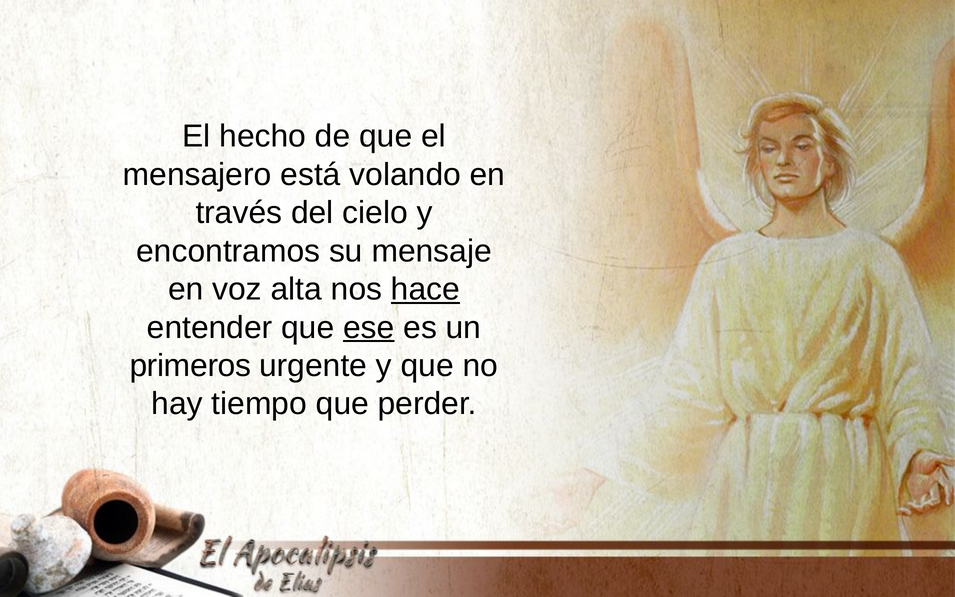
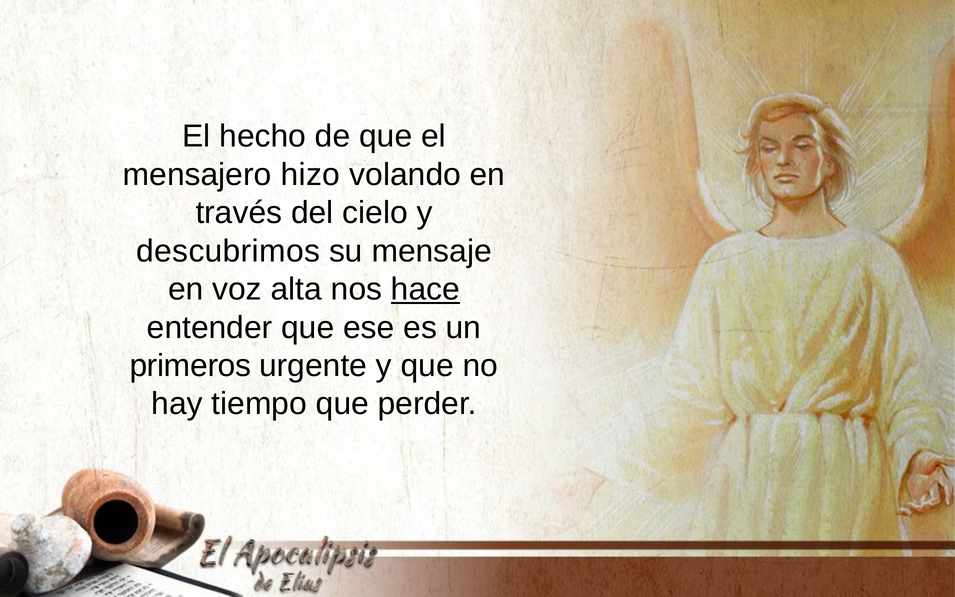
está: está -> hizo
encontramos: encontramos -> descubrimos
ese underline: present -> none
